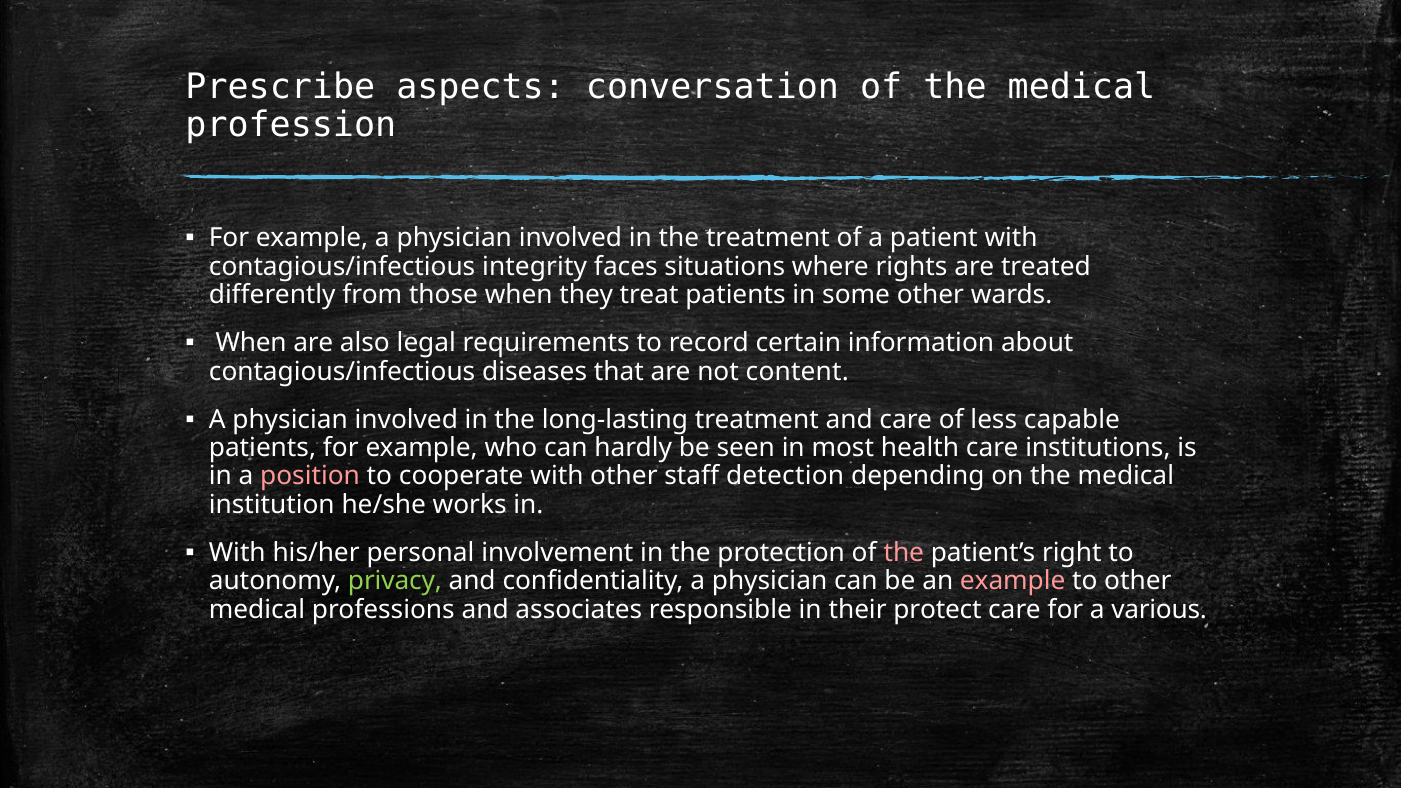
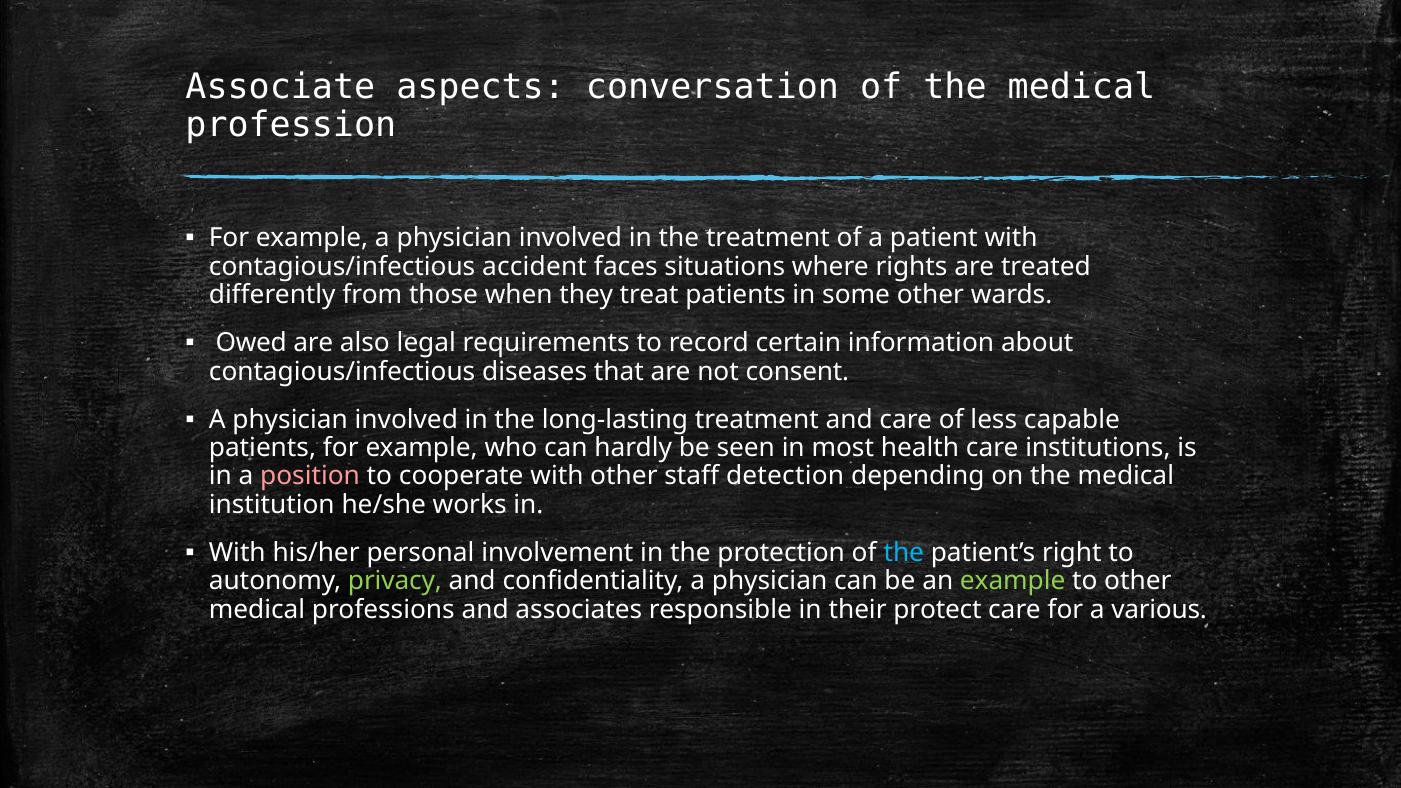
Prescribe: Prescribe -> Associate
integrity: integrity -> accident
When at (251, 343): When -> Owed
content: content -> consent
the at (904, 553) colour: pink -> light blue
example at (1013, 581) colour: pink -> light green
